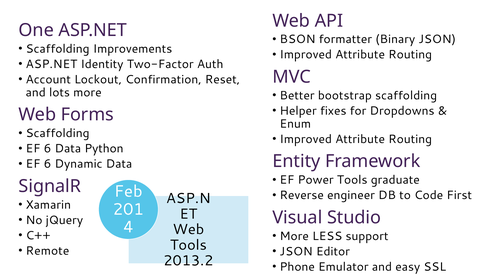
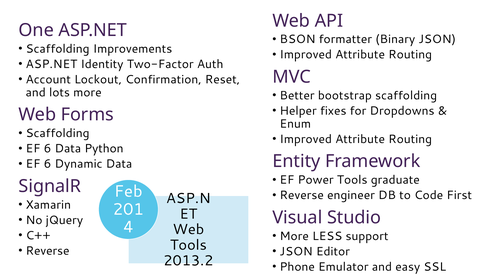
Remote at (47, 251): Remote -> Reverse
